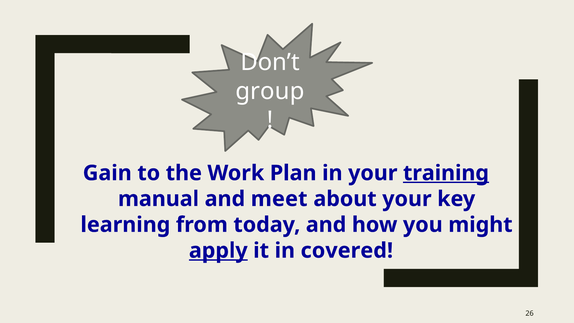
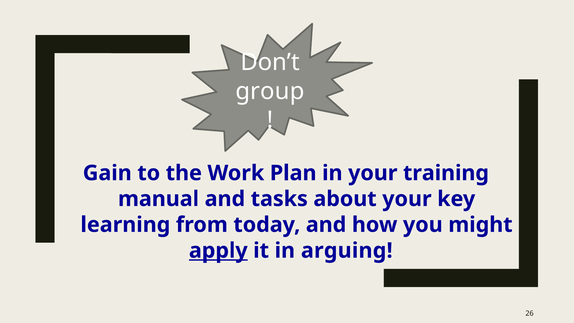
training underline: present -> none
meet: meet -> tasks
covered: covered -> arguing
